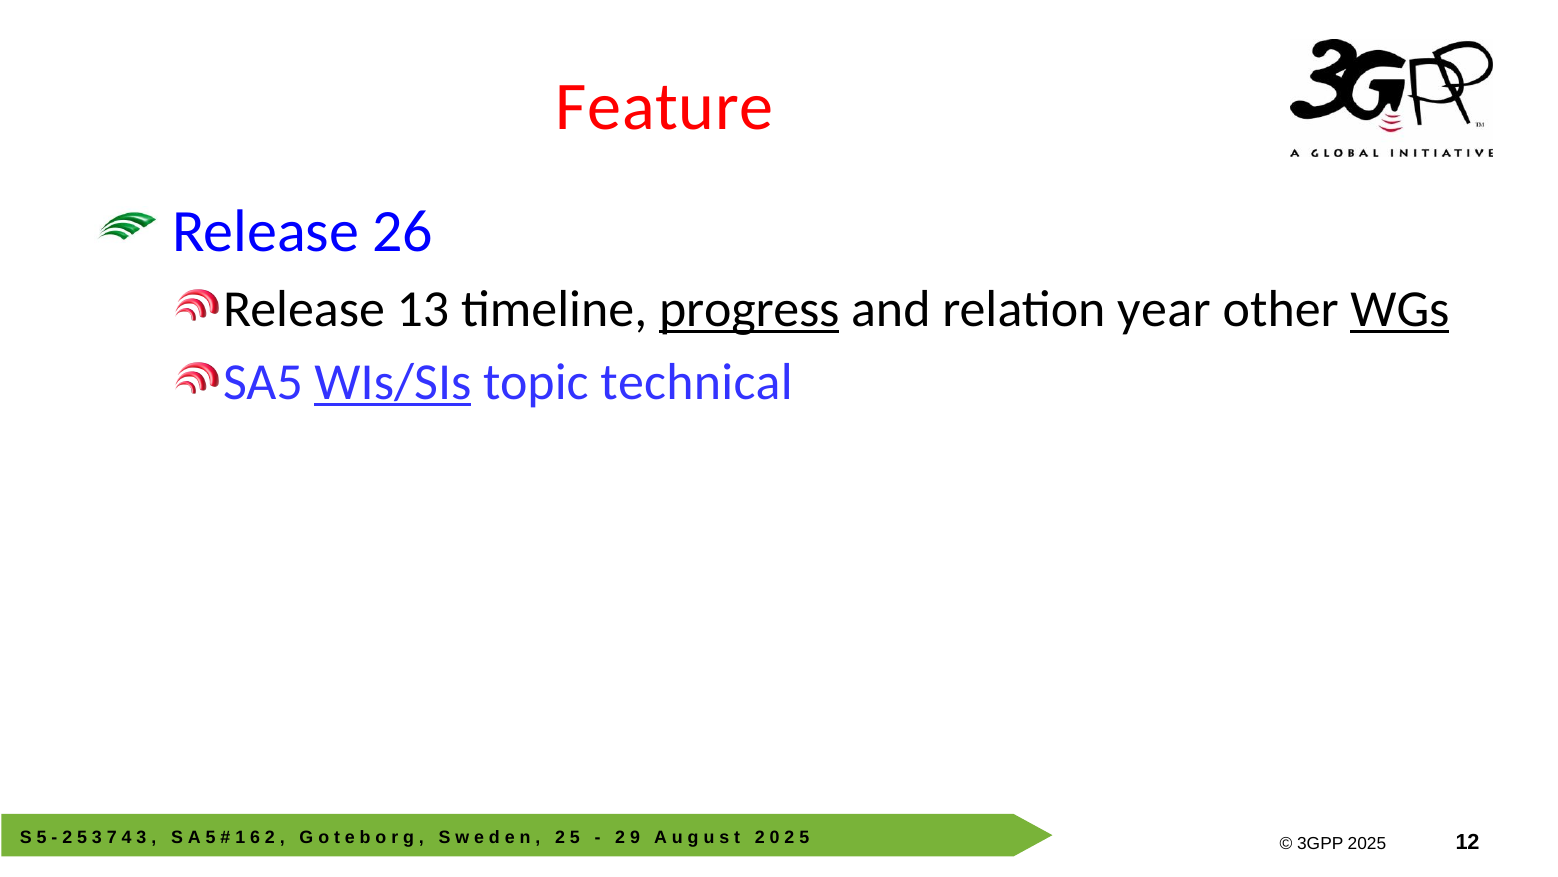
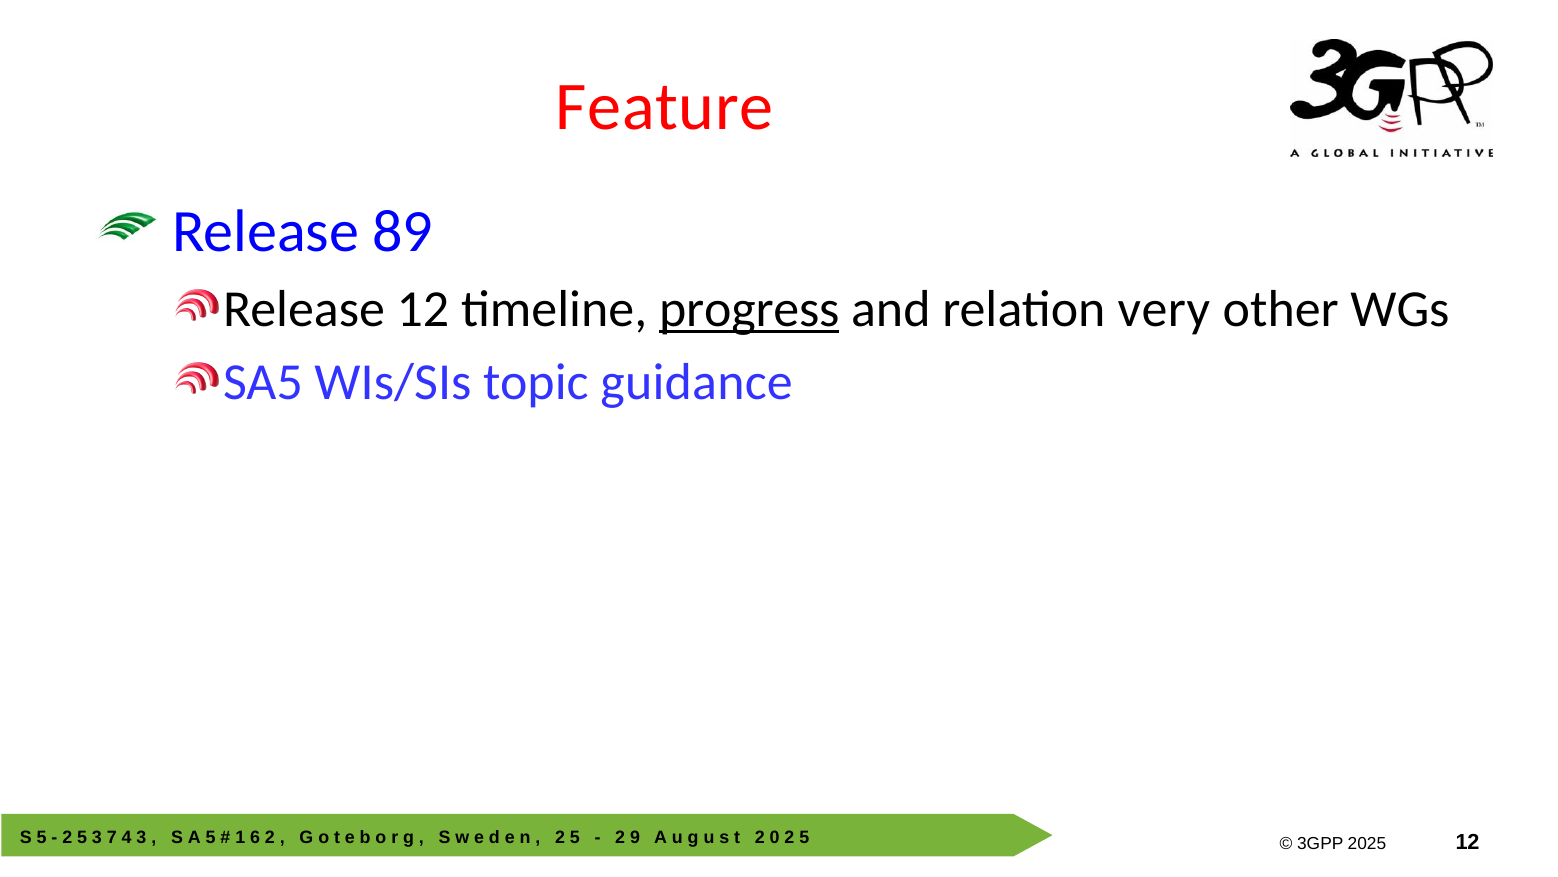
26: 26 -> 89
Release 13: 13 -> 12
year: year -> very
WGs underline: present -> none
WIs/SIs underline: present -> none
technical: technical -> guidance
